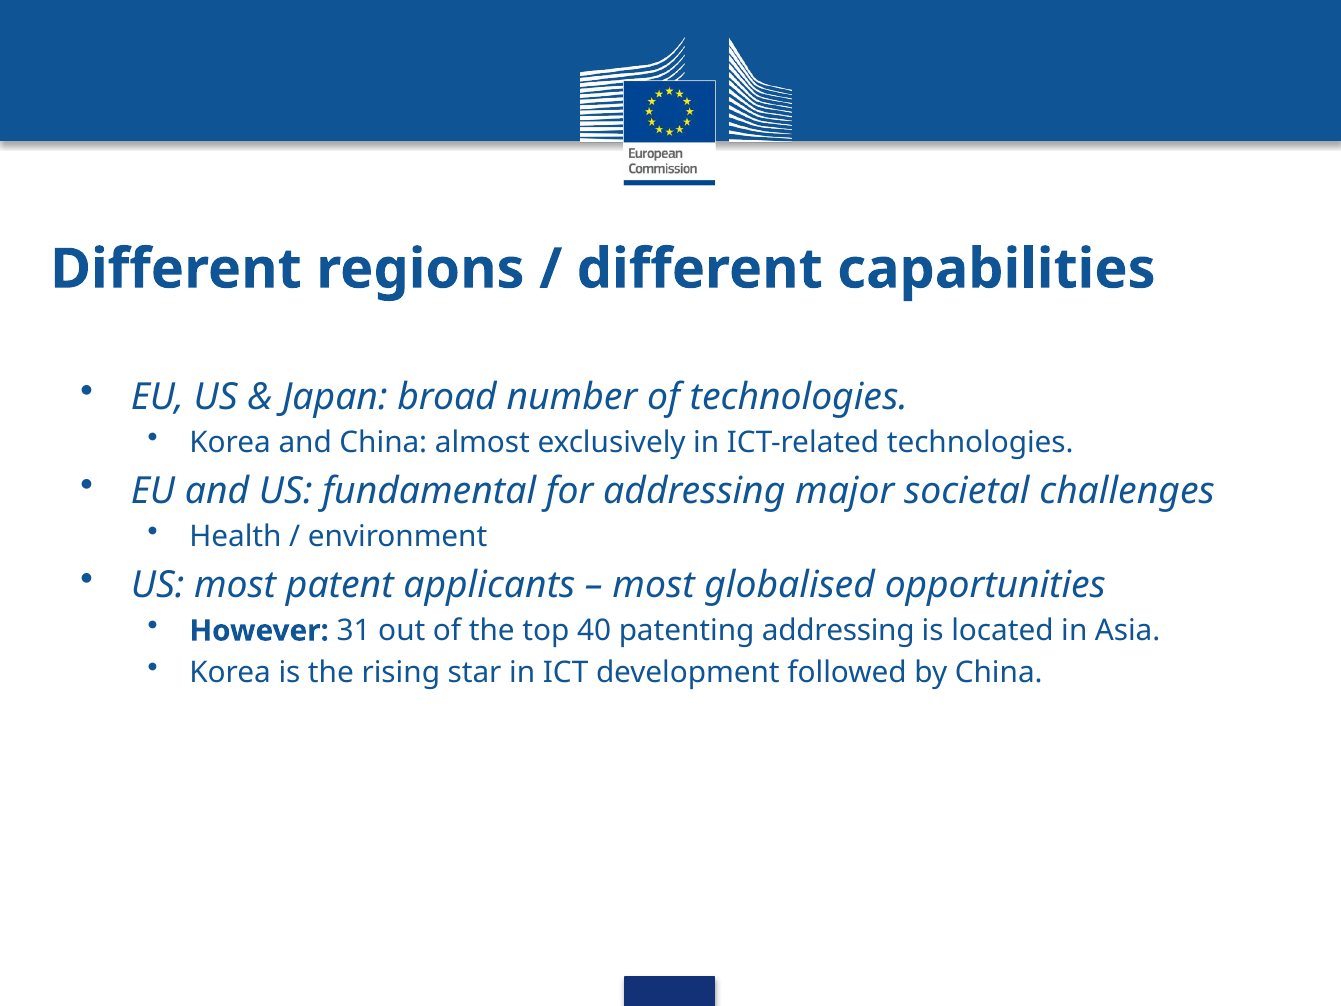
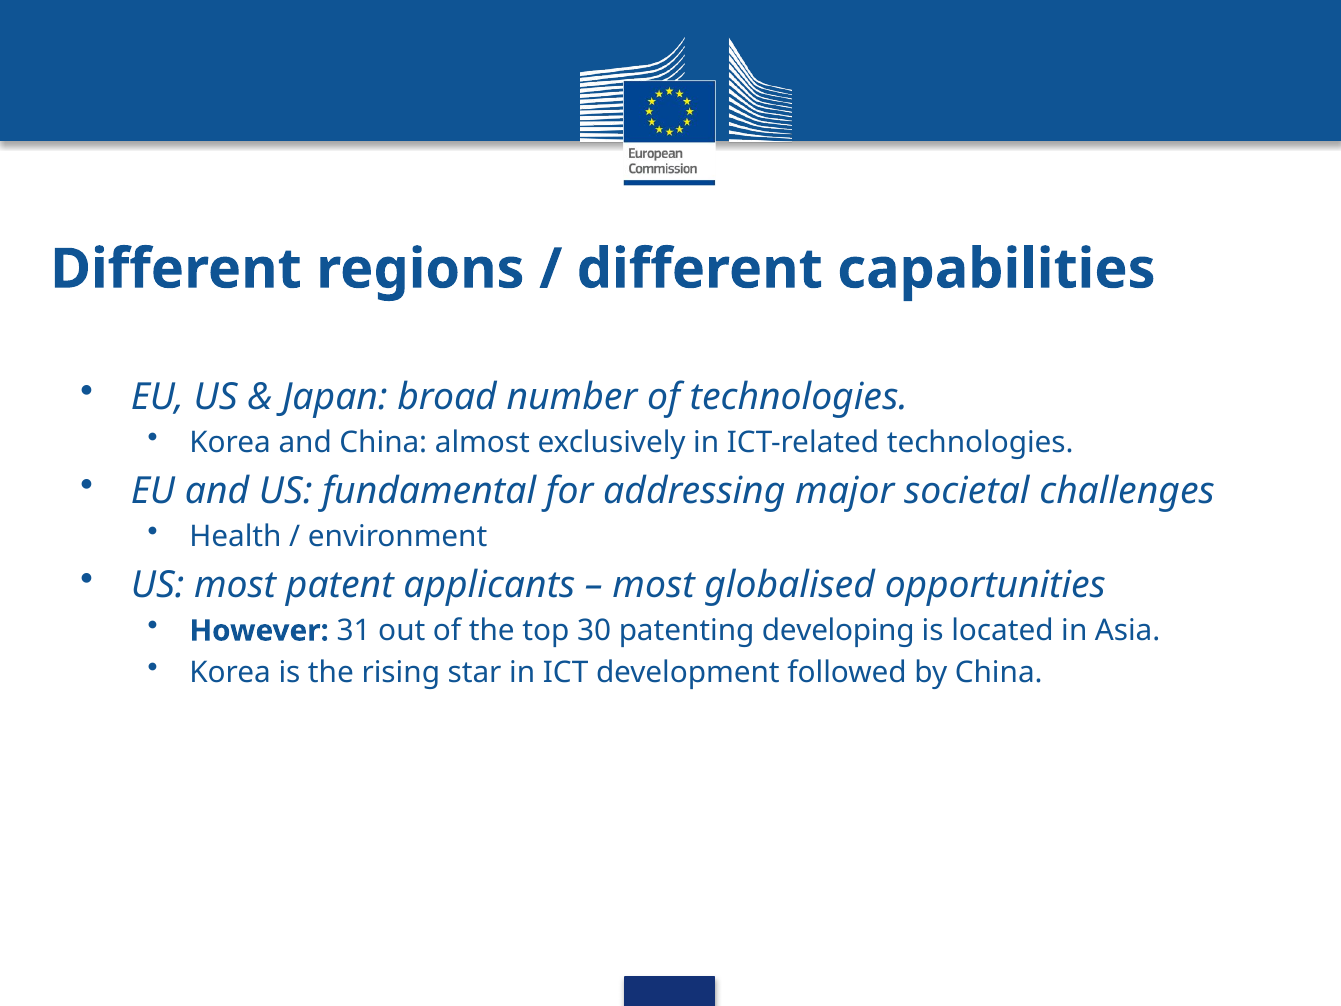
40: 40 -> 30
patenting addressing: addressing -> developing
